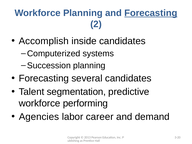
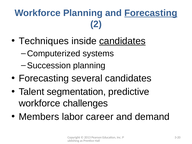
Accomplish: Accomplish -> Techniques
candidates at (122, 41) underline: none -> present
performing: performing -> challenges
Agencies: Agencies -> Members
